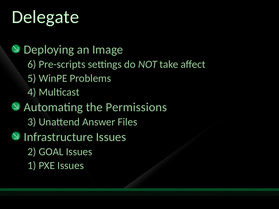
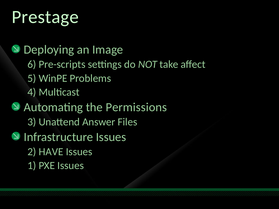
Delegate: Delegate -> Prestage
GOAL: GOAL -> HAVE
